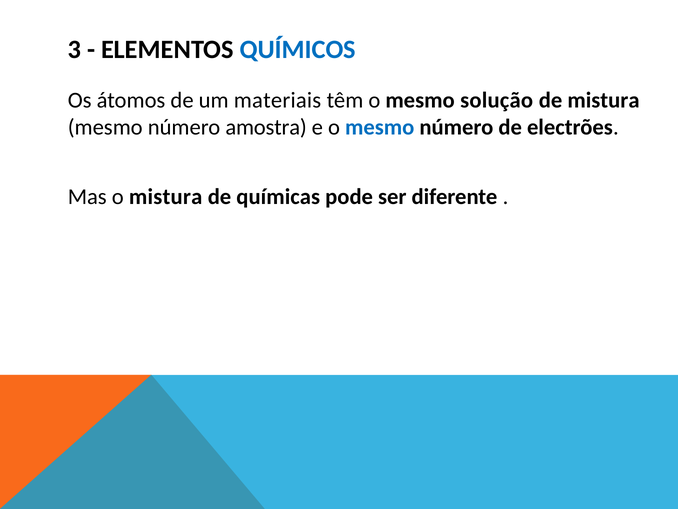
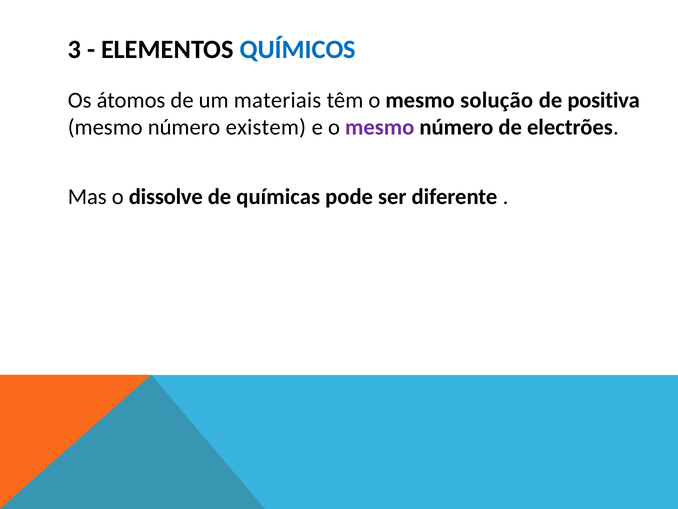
de mistura: mistura -> positiva
amostra: amostra -> existem
mesmo at (380, 127) colour: blue -> purple
o mistura: mistura -> dissolve
